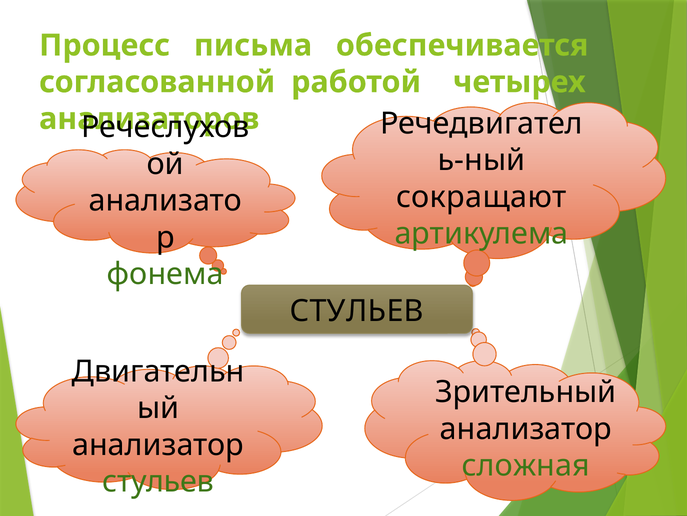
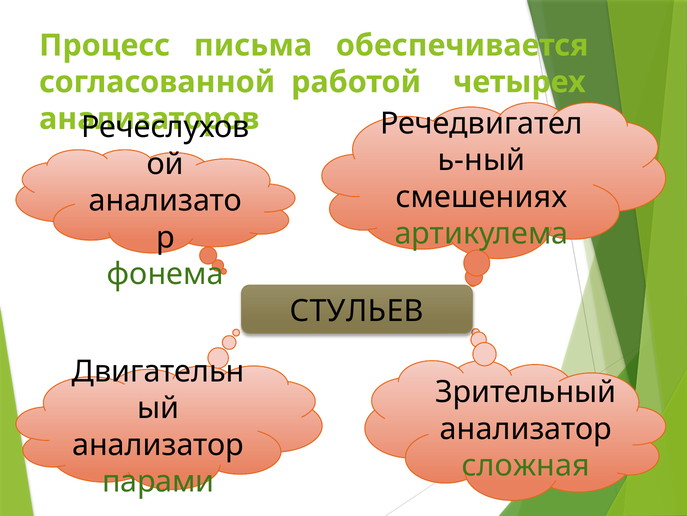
сокращают: сокращают -> смешениях
стульев at (158, 481): стульев -> парами
